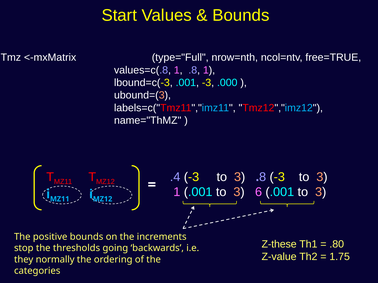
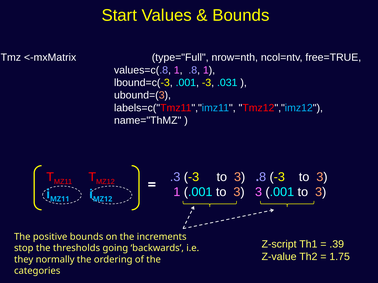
.000: .000 -> .031
.4: .4 -> .3
3 6: 6 -> 3
Z-these: Z-these -> Z-script
.80: .80 -> .39
